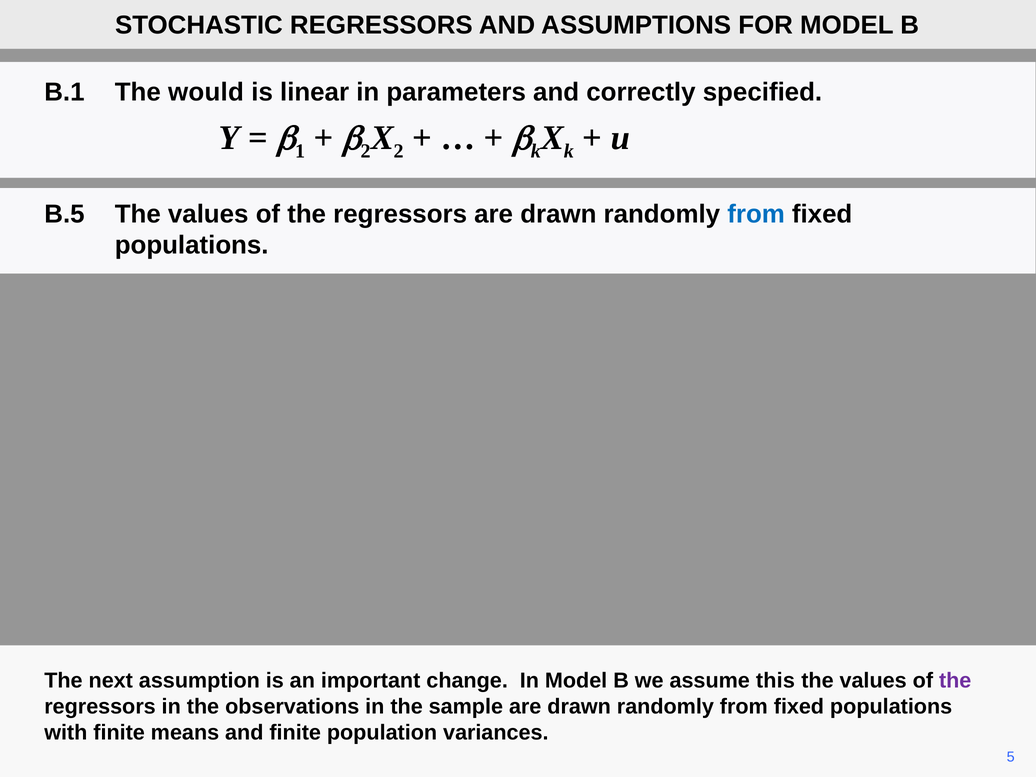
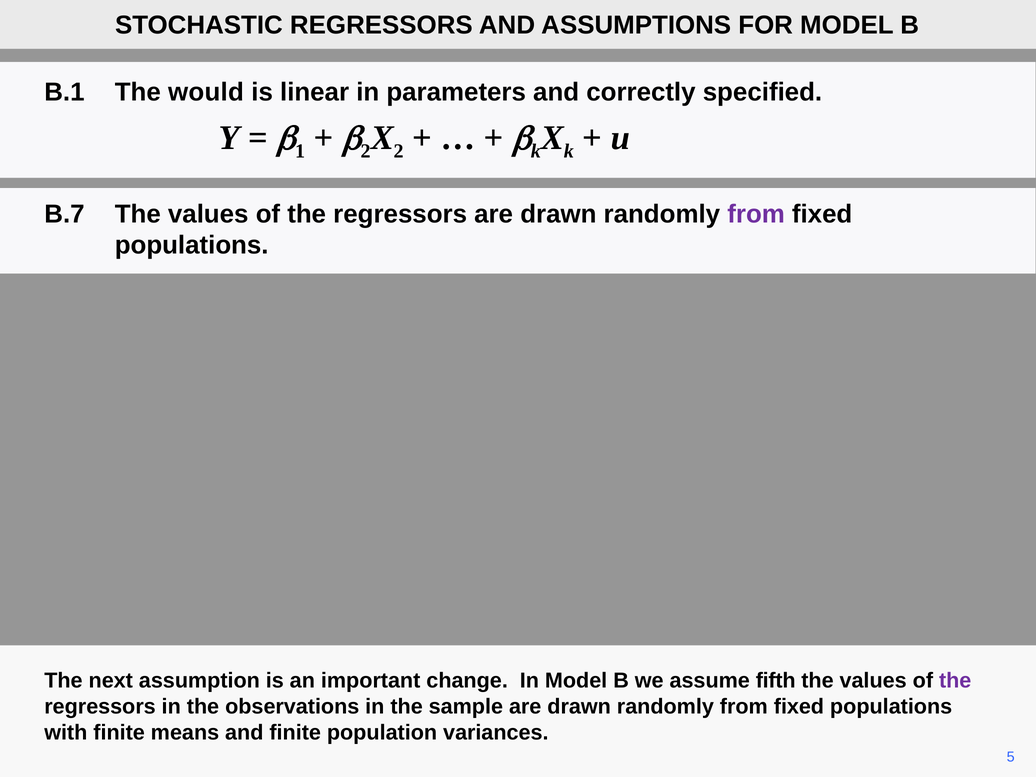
B.5: B.5 -> B.7
from at (756, 214) colour: blue -> purple
this: this -> fifth
